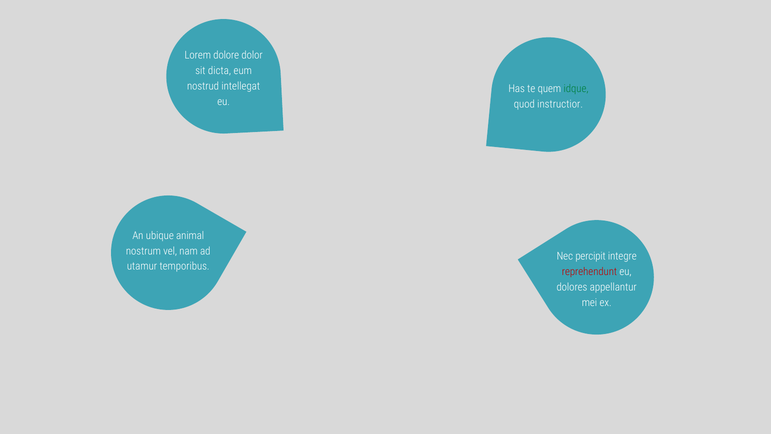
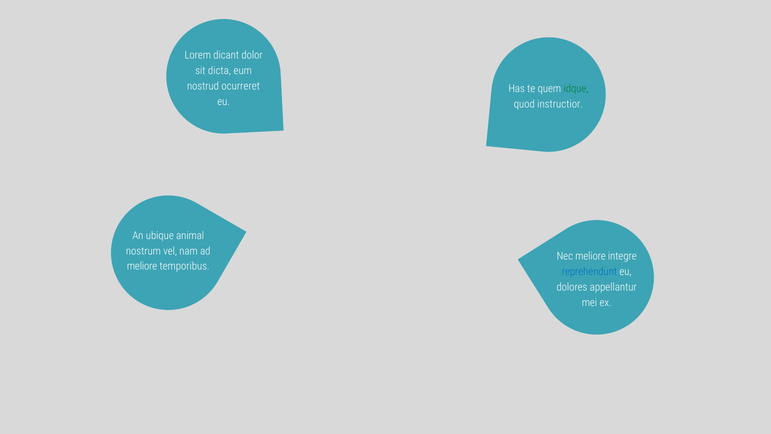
dolore: dolore -> dicant
intellegat: intellegat -> ocurreret
Nec percipit: percipit -> meliore
utamur at (142, 266): utamur -> meliore
reprehendunt colour: red -> blue
